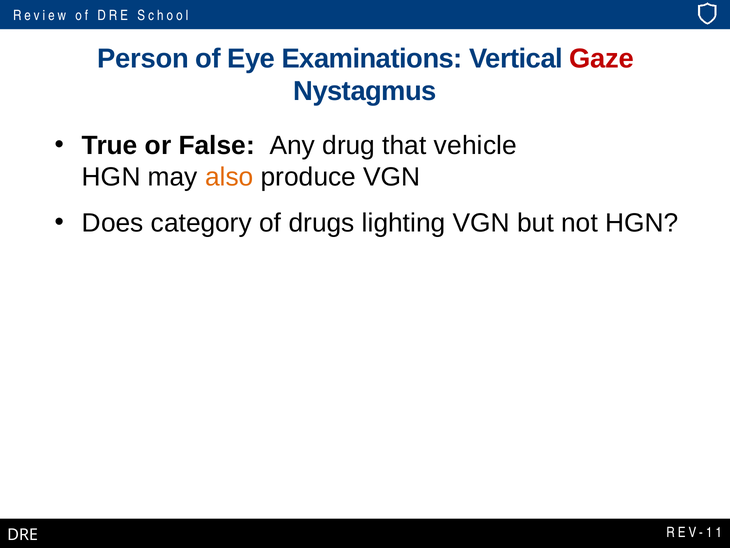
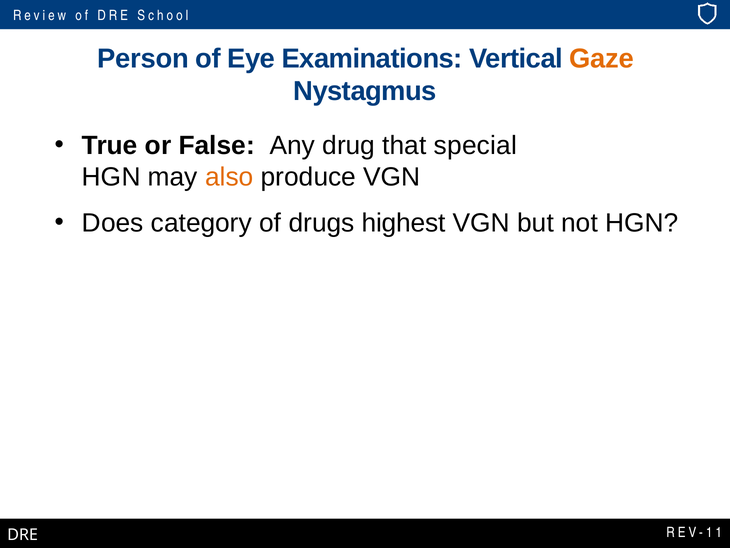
Gaze colour: red -> orange
vehicle: vehicle -> special
lighting: lighting -> highest
